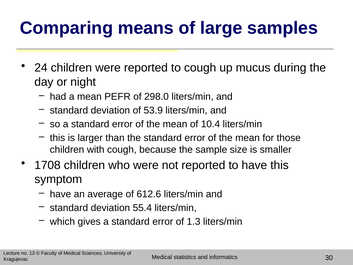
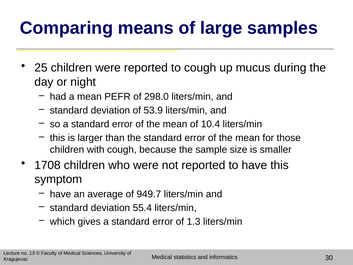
24: 24 -> 25
612.6: 612.6 -> 949.7
